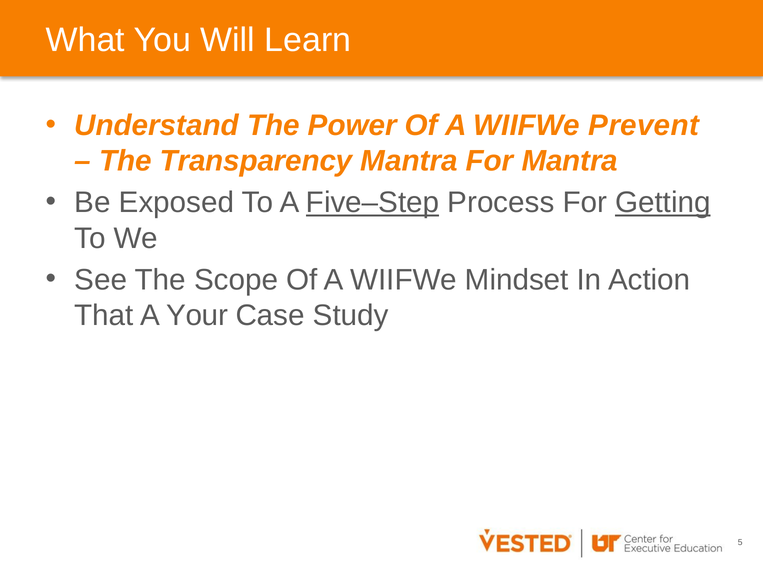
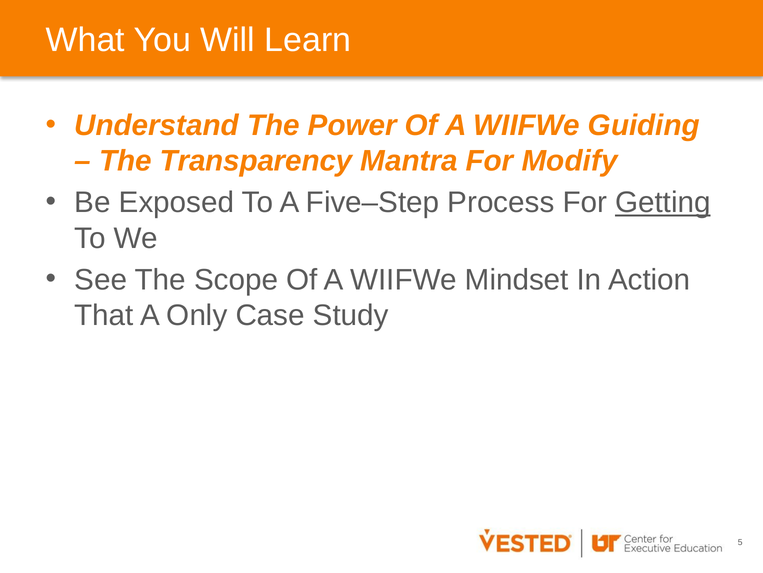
Prevent: Prevent -> Guiding
For Mantra: Mantra -> Modify
Five–Step underline: present -> none
Your: Your -> Only
